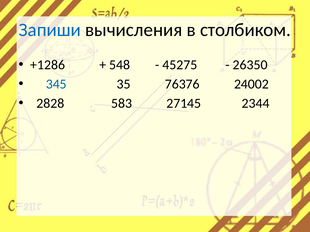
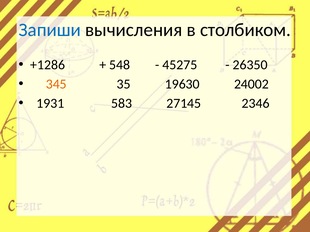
345 colour: blue -> orange
76376: 76376 -> 19630
2828: 2828 -> 1931
2344: 2344 -> 2346
